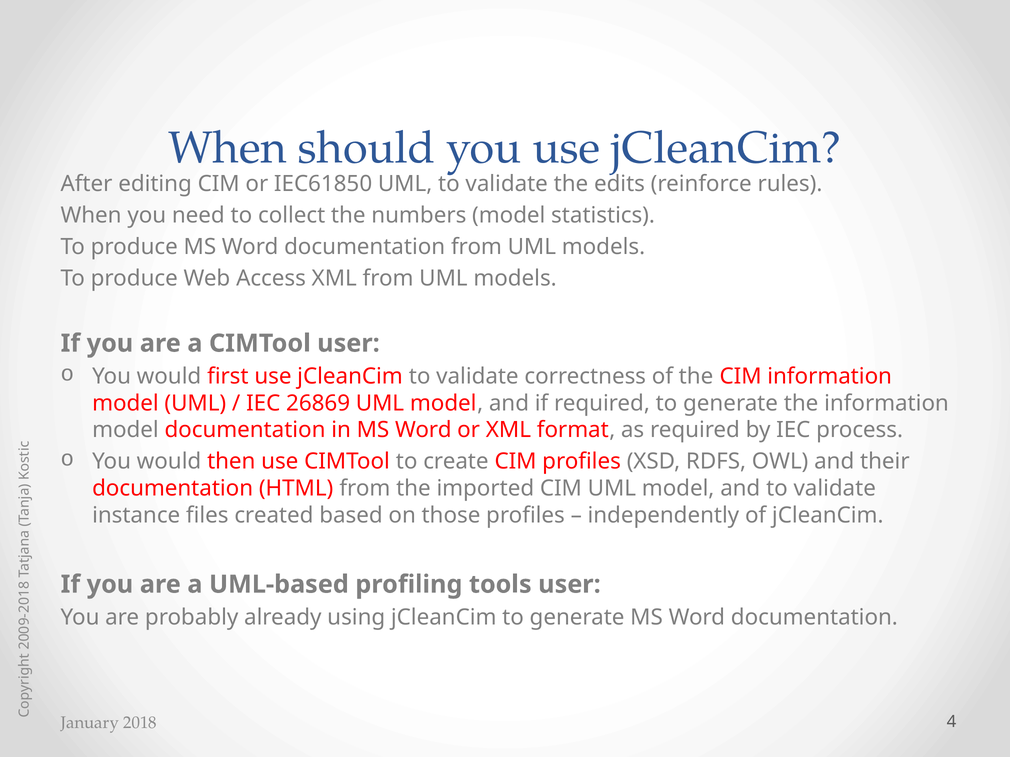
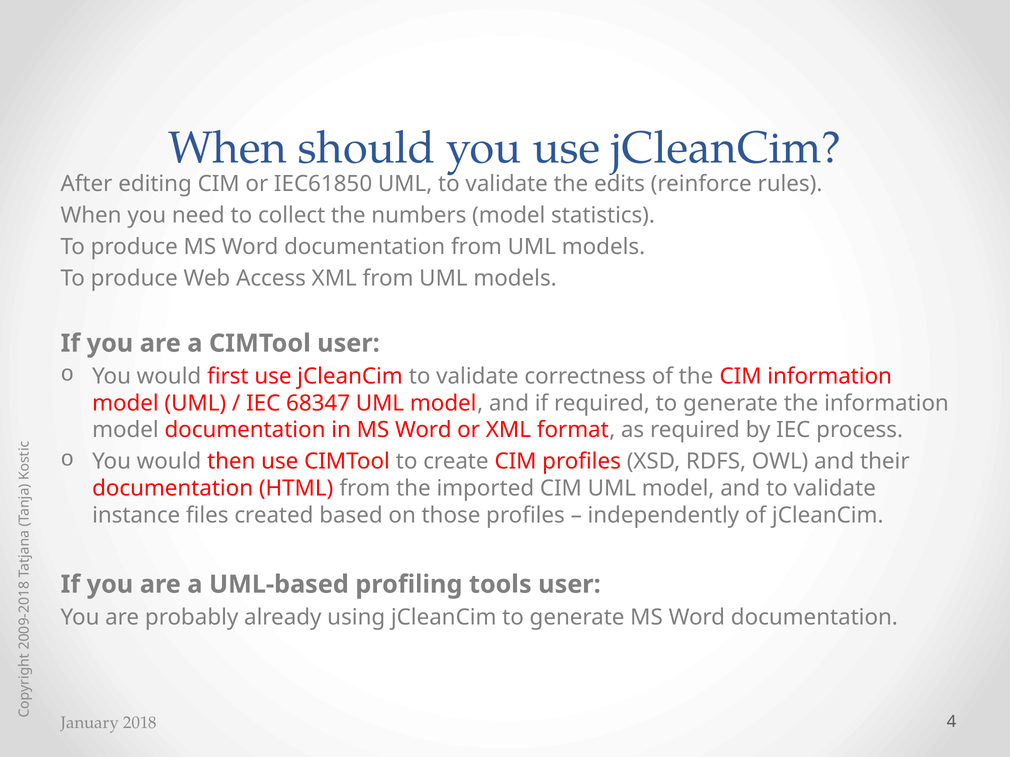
26869: 26869 -> 68347
